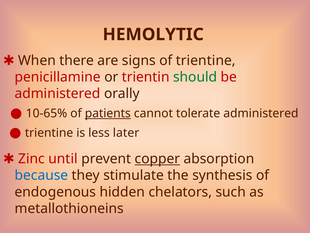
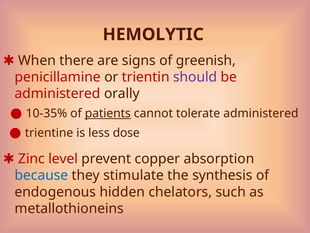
of trientine: trientine -> greenish
should colour: green -> purple
10-65%: 10-65% -> 10-35%
later: later -> dose
until: until -> level
copper underline: present -> none
